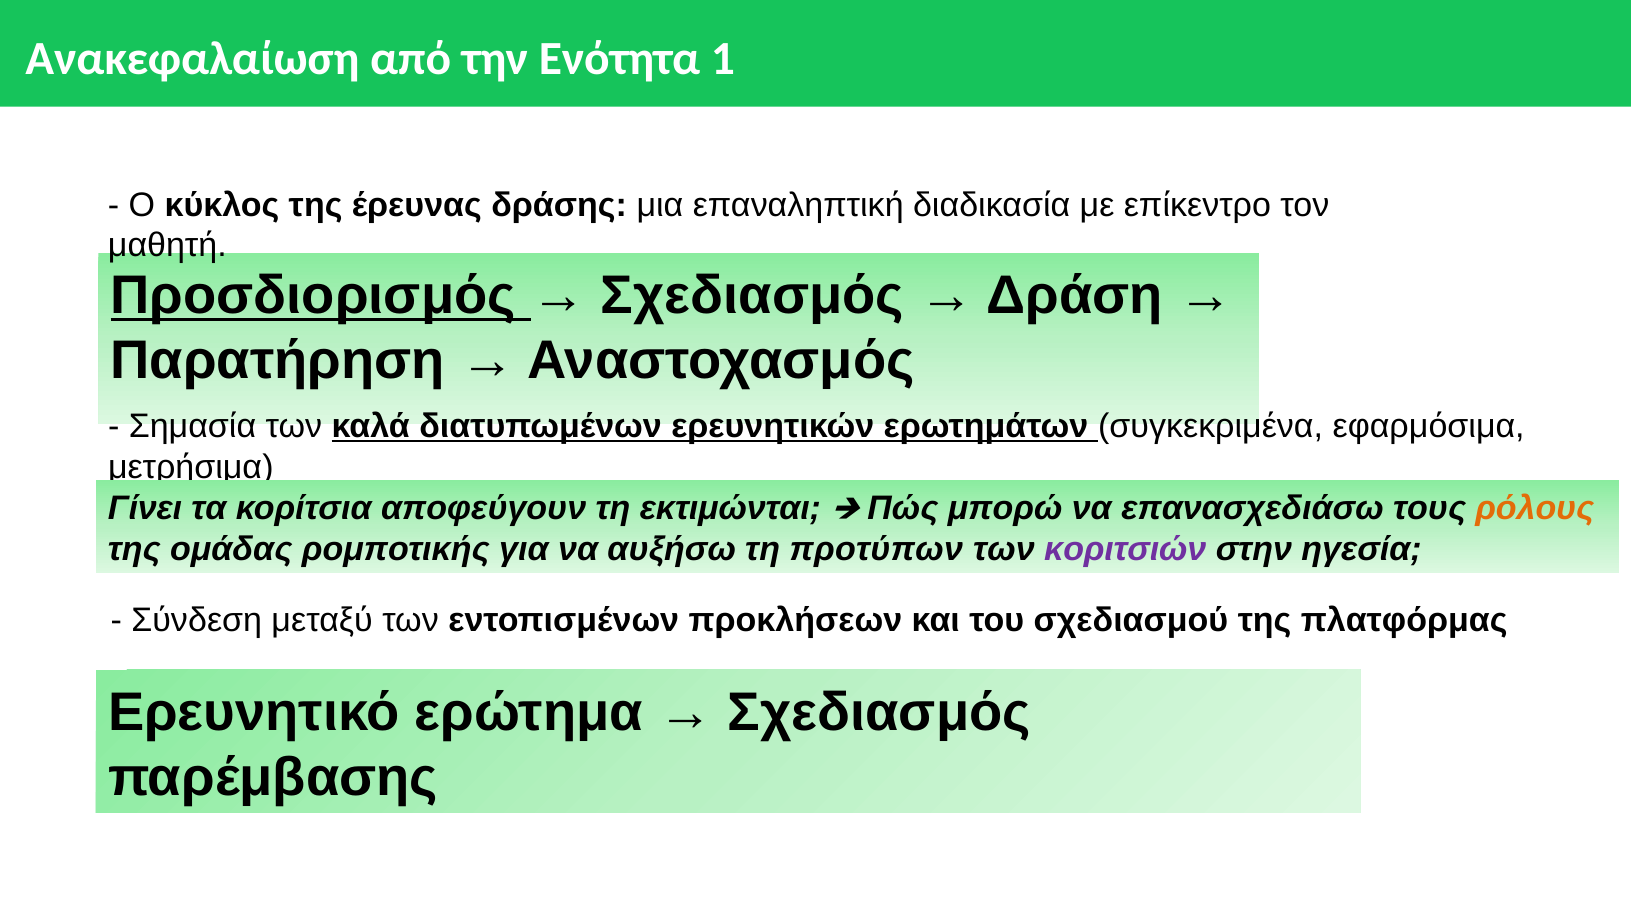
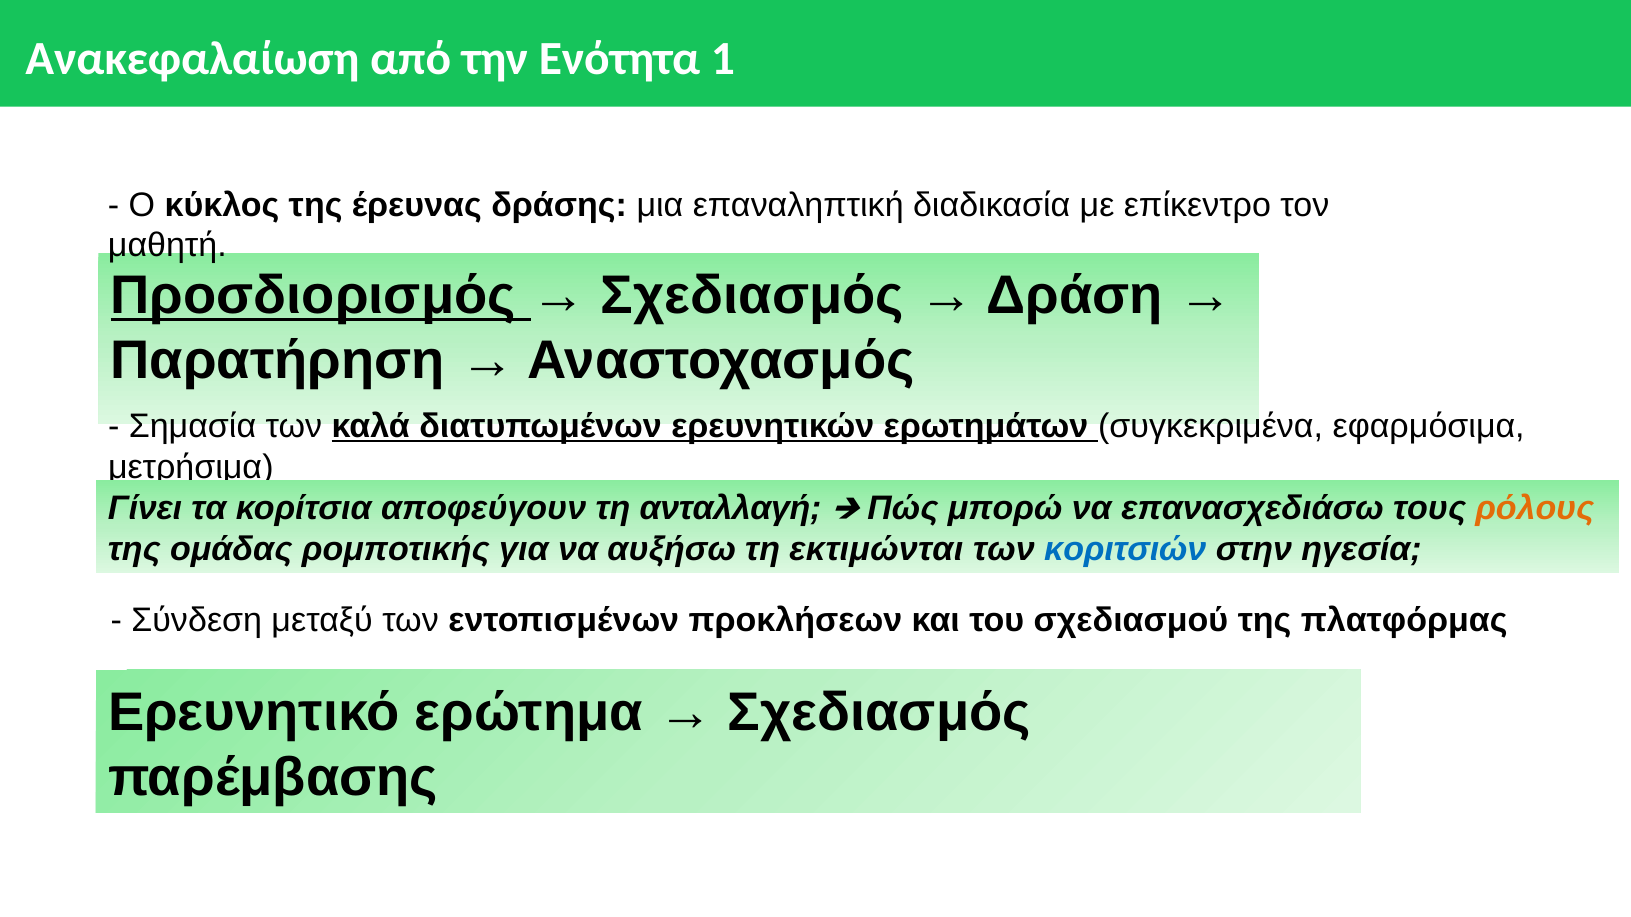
εκτιμώνται: εκτιμώνται -> ανταλλαγή
προτύπων: προτύπων -> εκτιμώνται
κοριτσιών colour: purple -> blue
